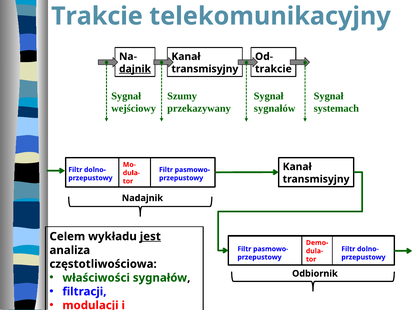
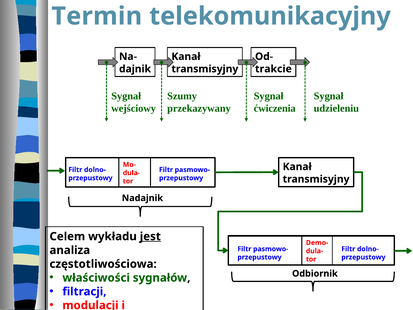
Trakcie at (97, 16): Trakcie -> Termin
dajnik underline: present -> none
sygnałów at (275, 108): sygnałów -> ćwiczenia
systemach: systemach -> udzieleniu
